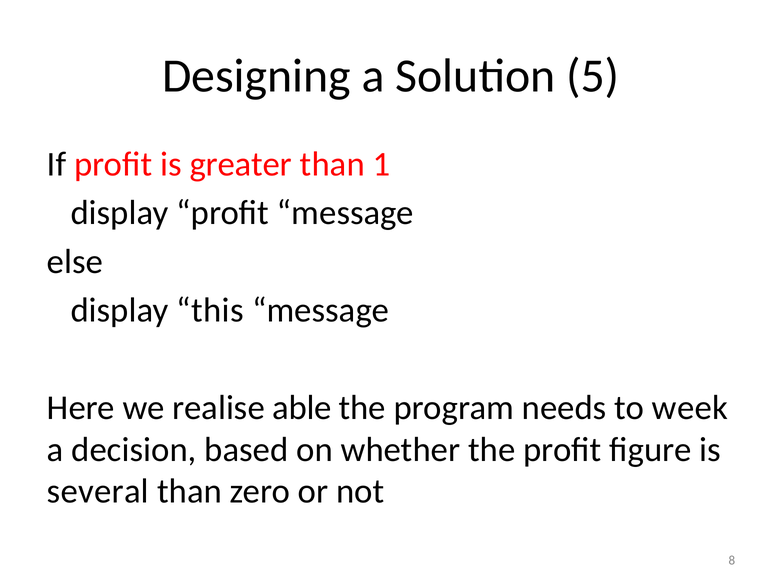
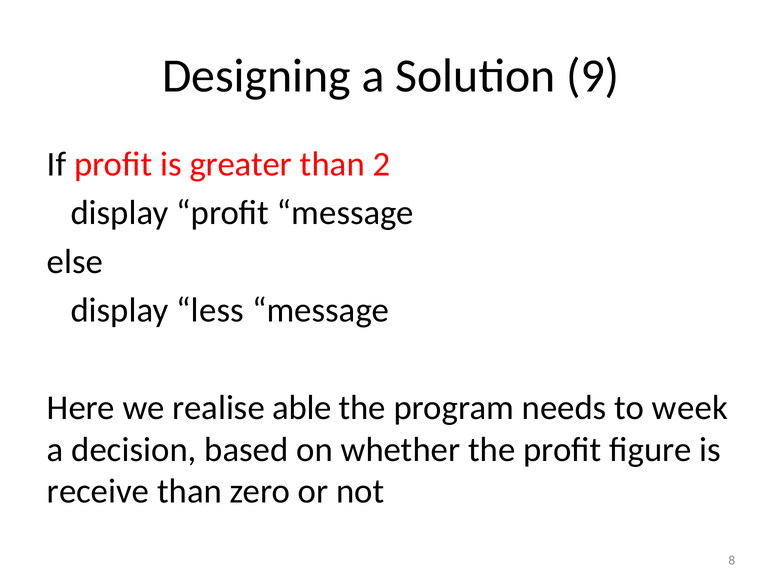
5: 5 -> 9
1: 1 -> 2
this: this -> less
several: several -> receive
